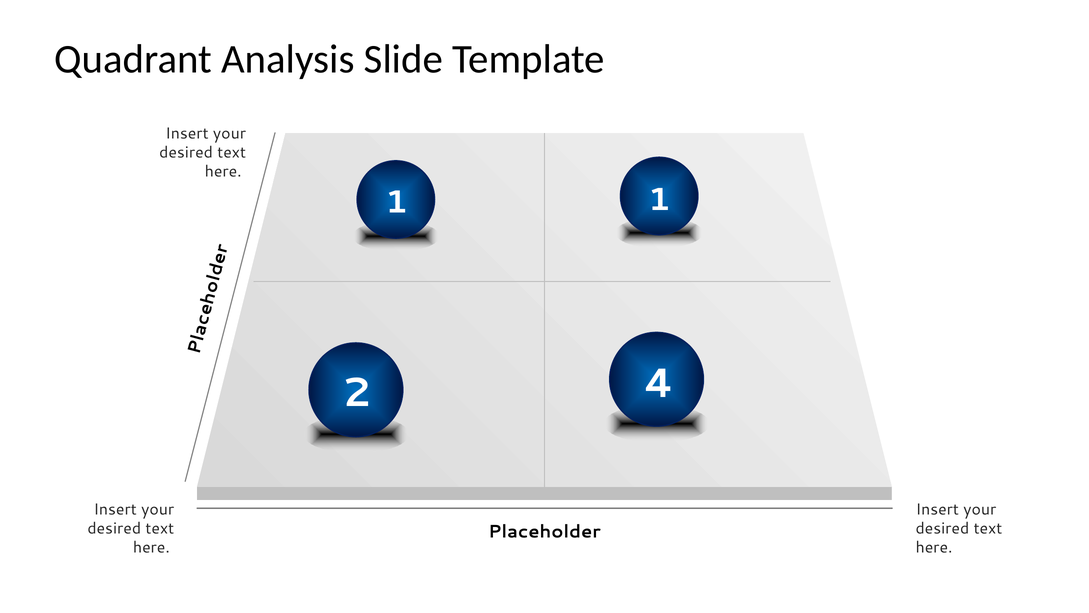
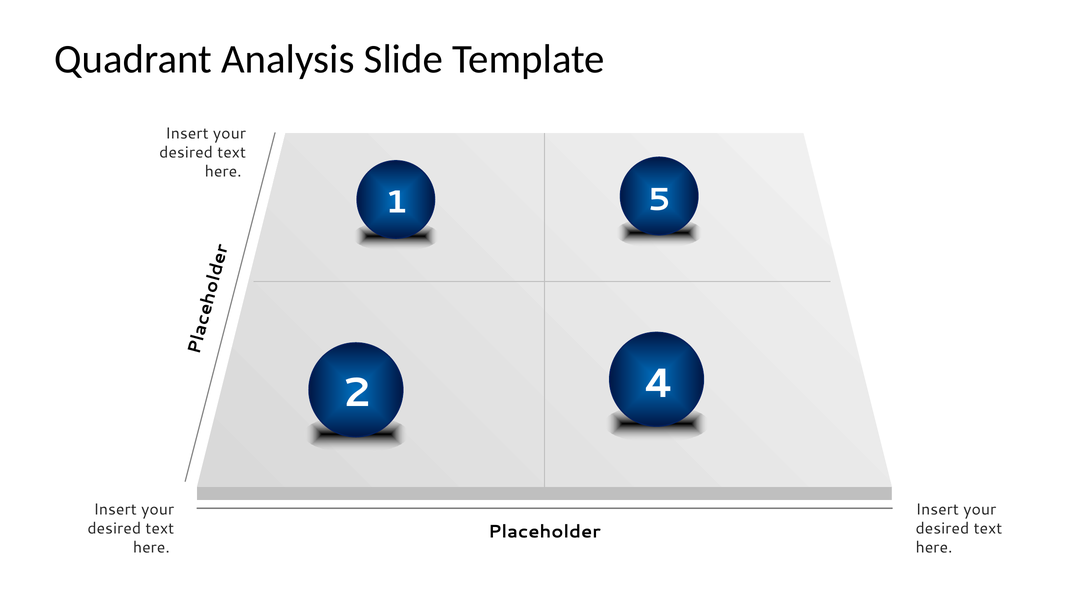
1 1: 1 -> 5
